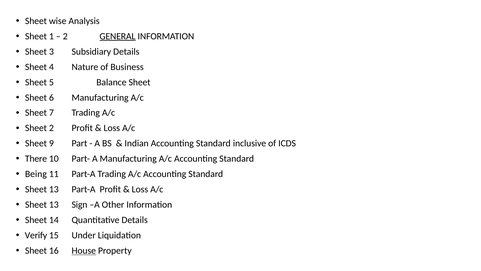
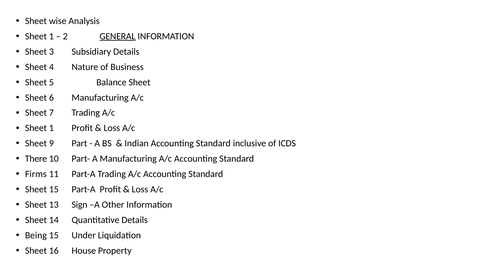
2 at (51, 128): 2 -> 1
Being: Being -> Firms
13 at (54, 189): 13 -> 15
Verify: Verify -> Being
House underline: present -> none
